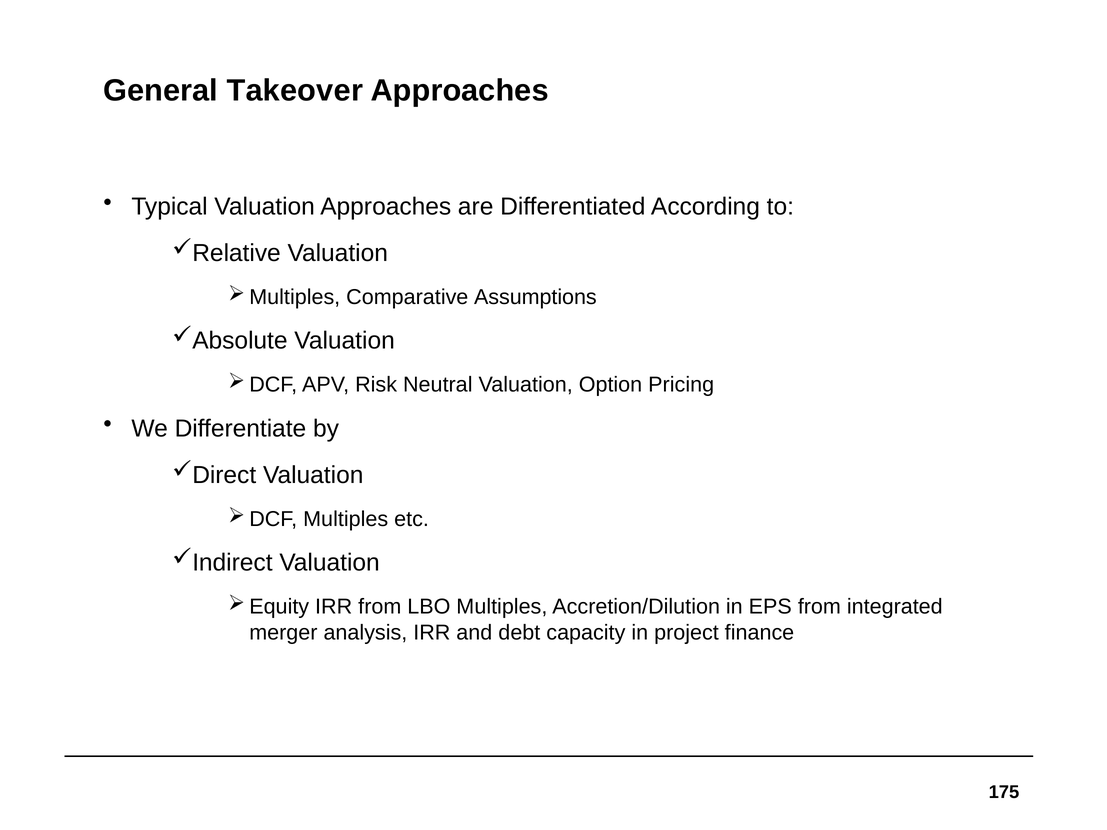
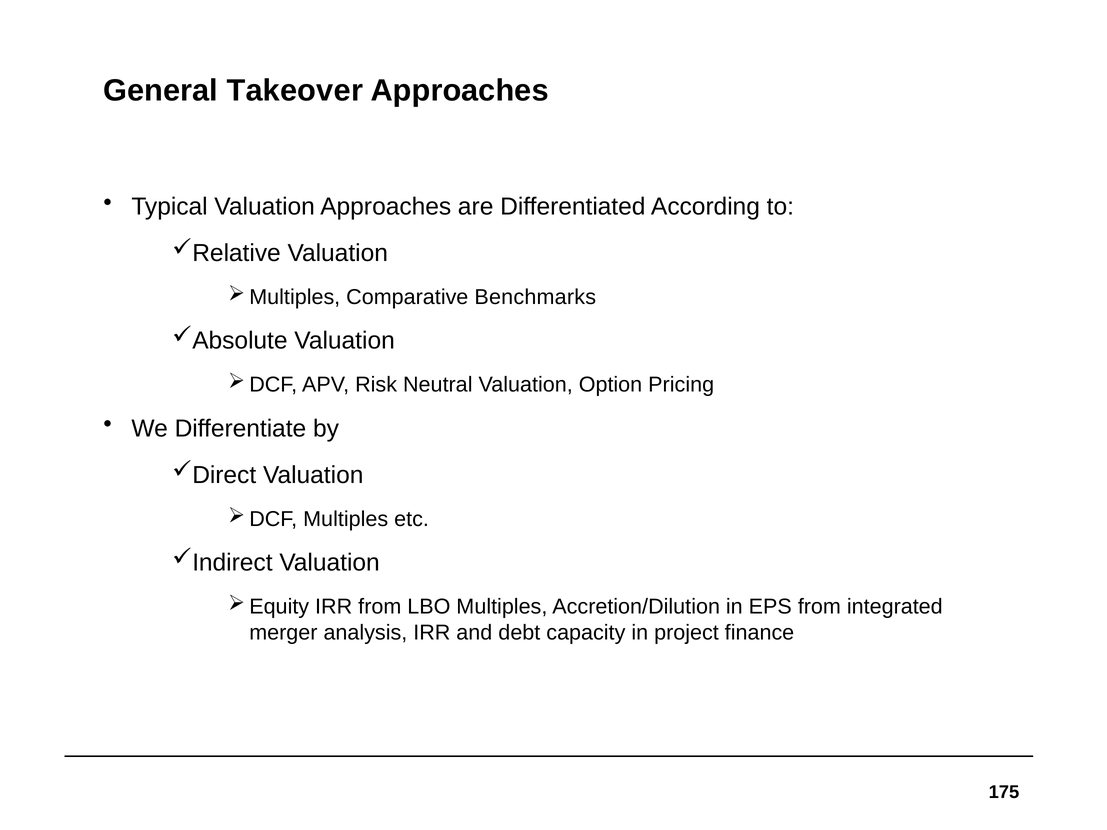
Assumptions: Assumptions -> Benchmarks
